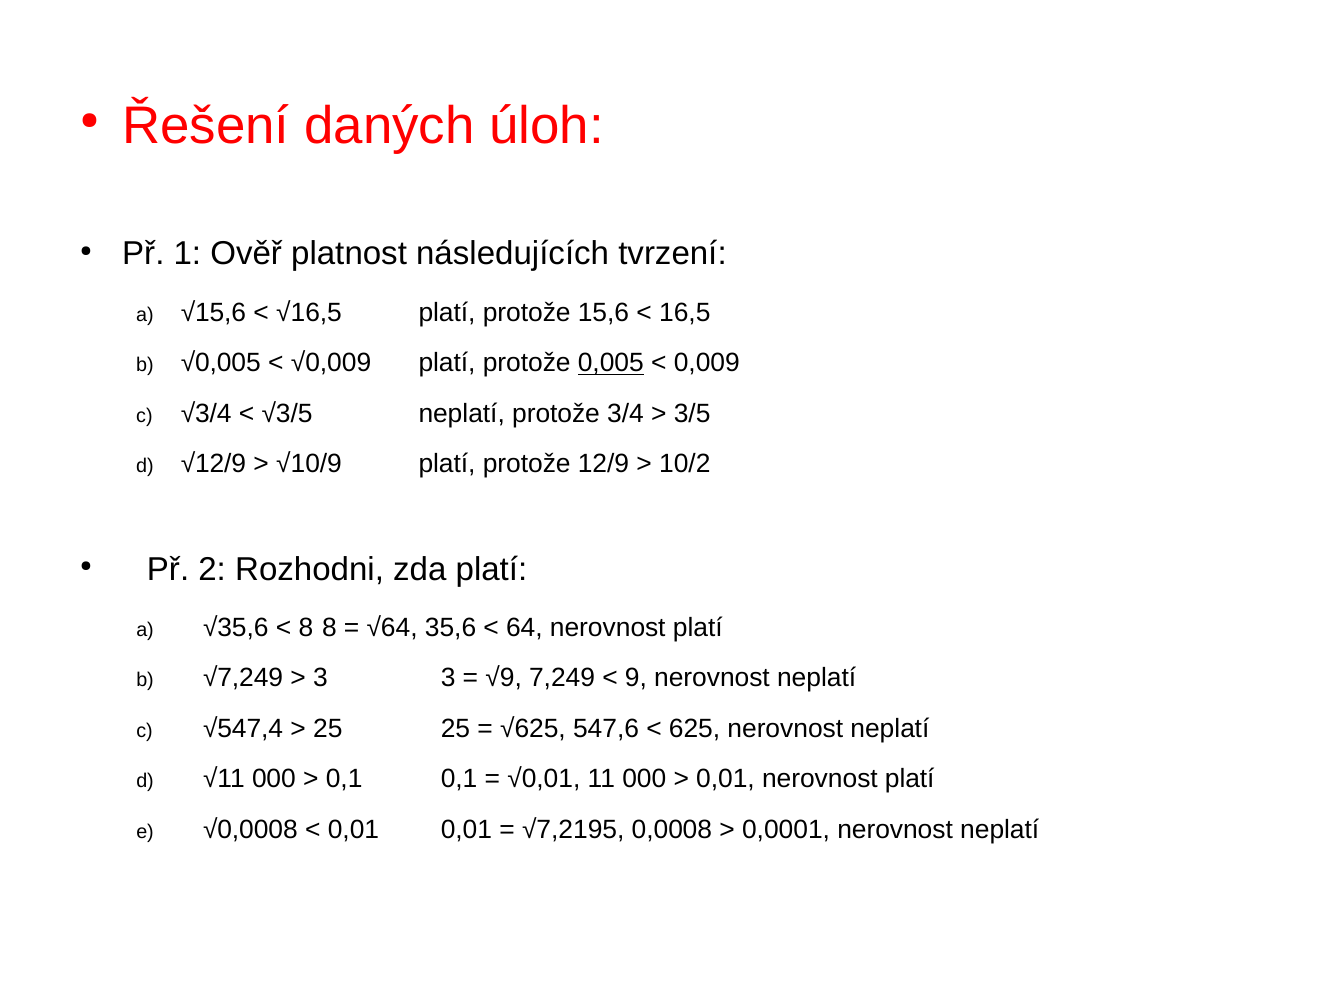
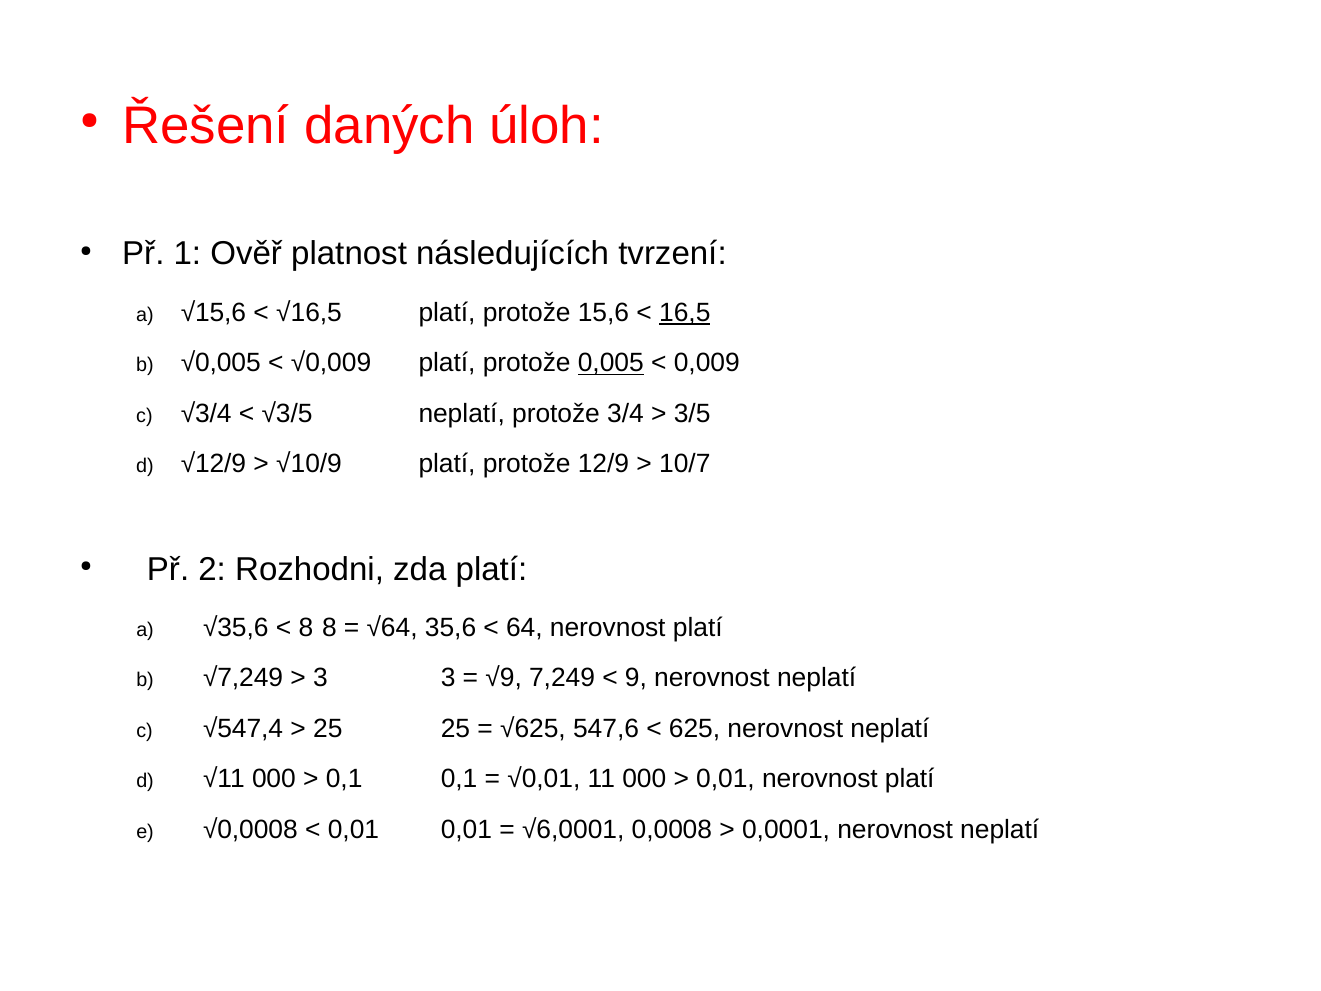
16,5 underline: none -> present
10/2: 10/2 -> 10/7
√7,2195: √7,2195 -> √6,0001
